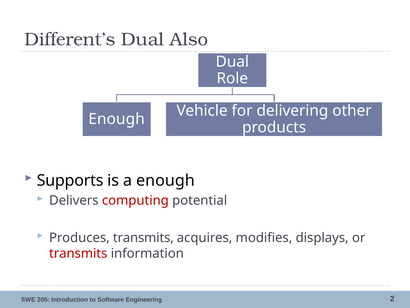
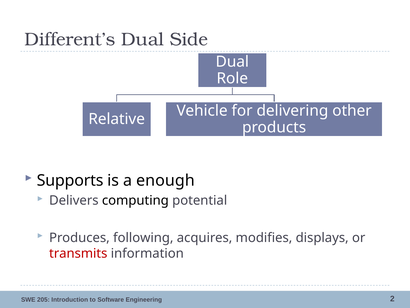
Also: Also -> Side
Enough at (117, 119): Enough -> Relative
computing colour: red -> black
Produces transmits: transmits -> following
